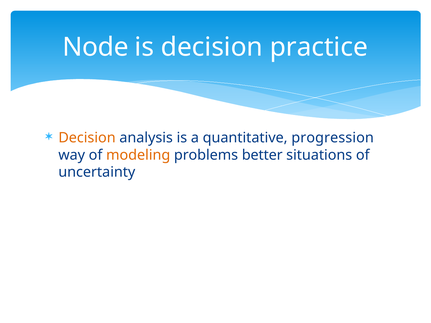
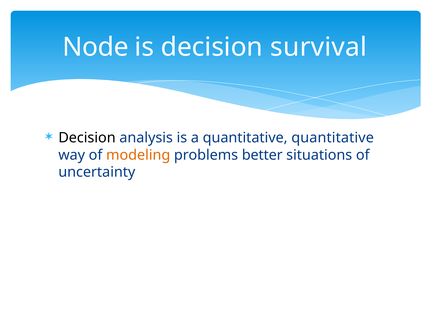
practice: practice -> survival
Decision at (87, 138) colour: orange -> black
quantitative progression: progression -> quantitative
